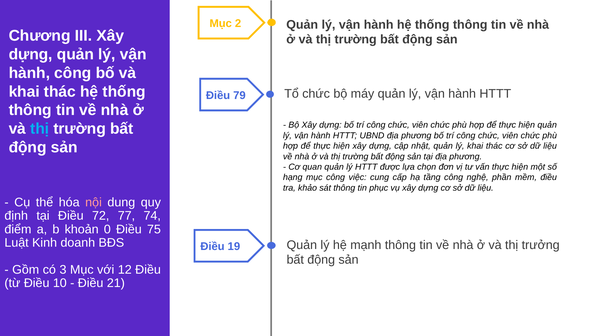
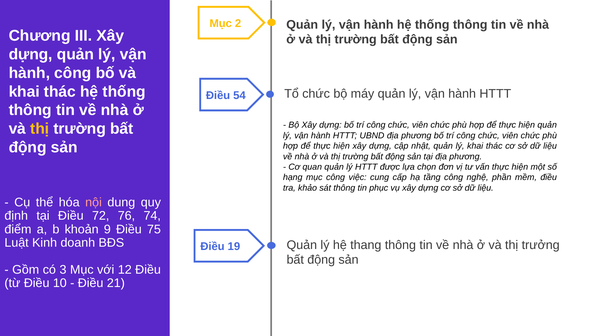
79: 79 -> 54
thị at (40, 129) colour: light blue -> yellow
77: 77 -> 76
0: 0 -> 9
mạnh: mạnh -> thang
